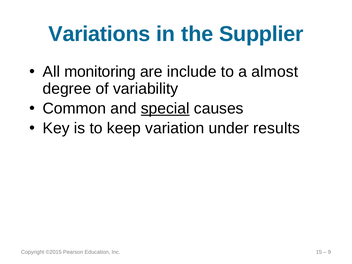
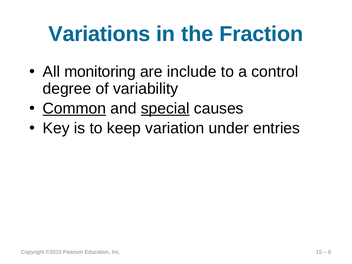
Supplier: Supplier -> Fraction
almost: almost -> control
Common underline: none -> present
results: results -> entries
